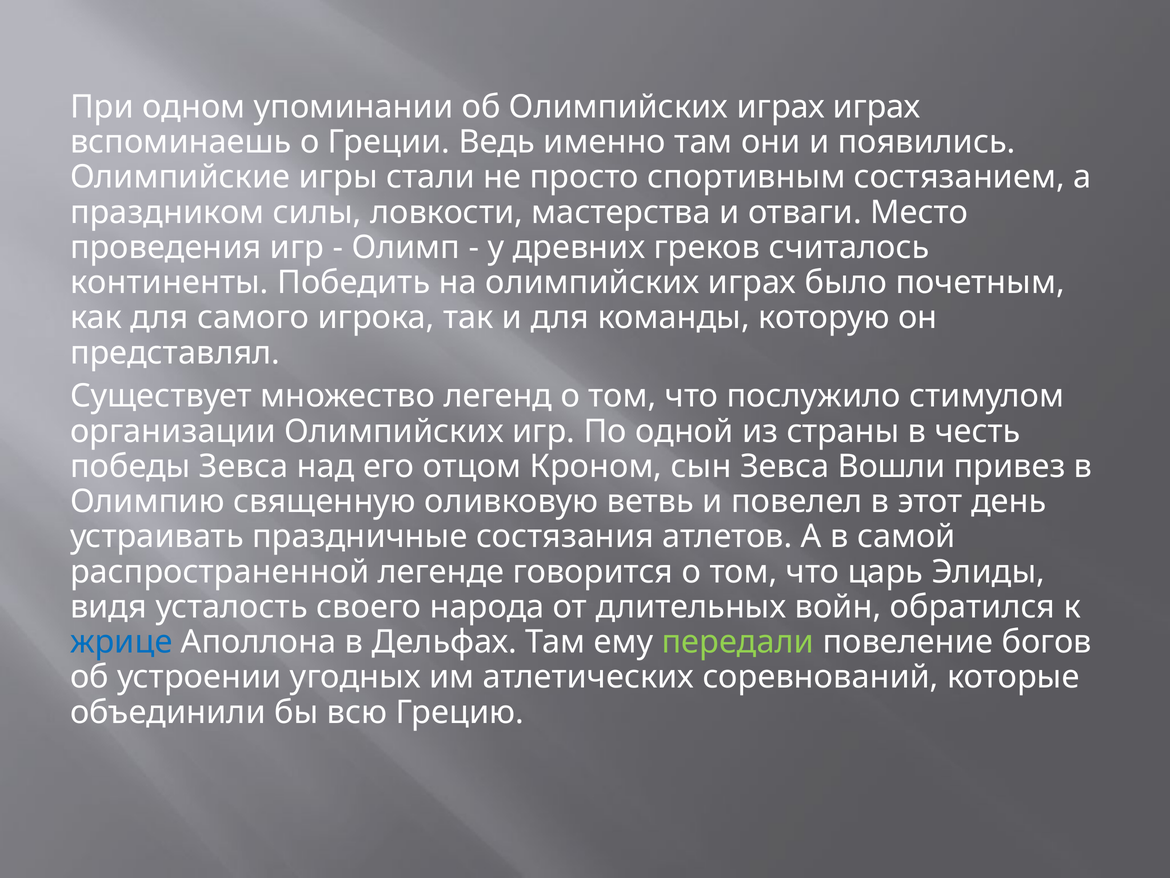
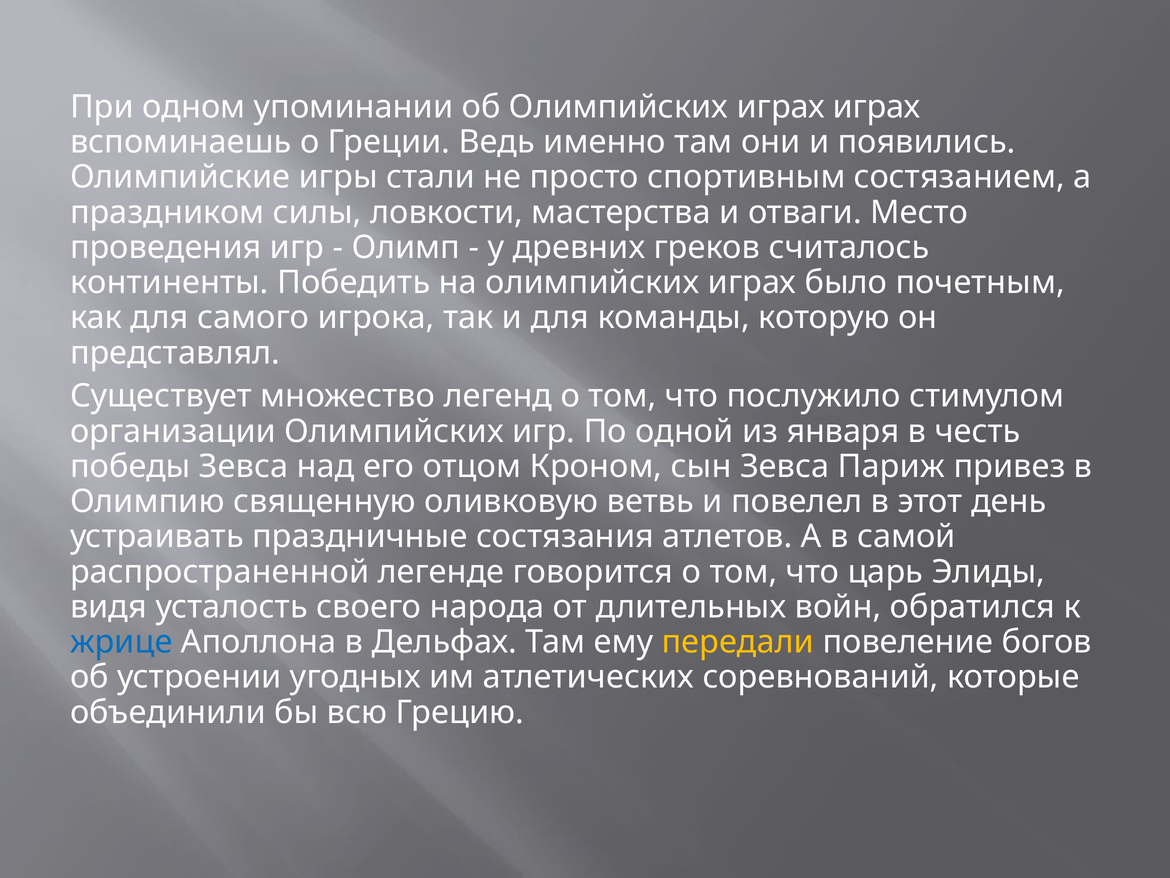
страны: страны -> января
Вошли: Вошли -> Париж
передали colour: light green -> yellow
